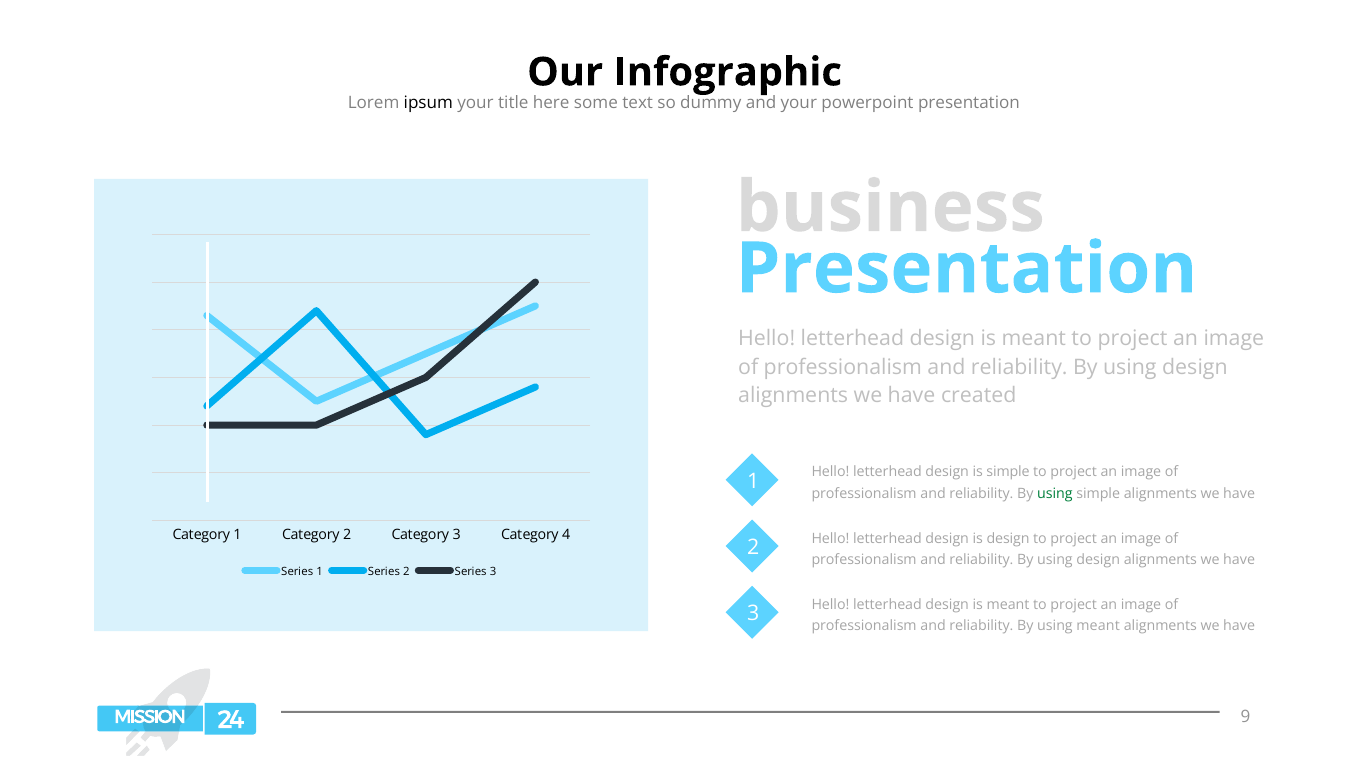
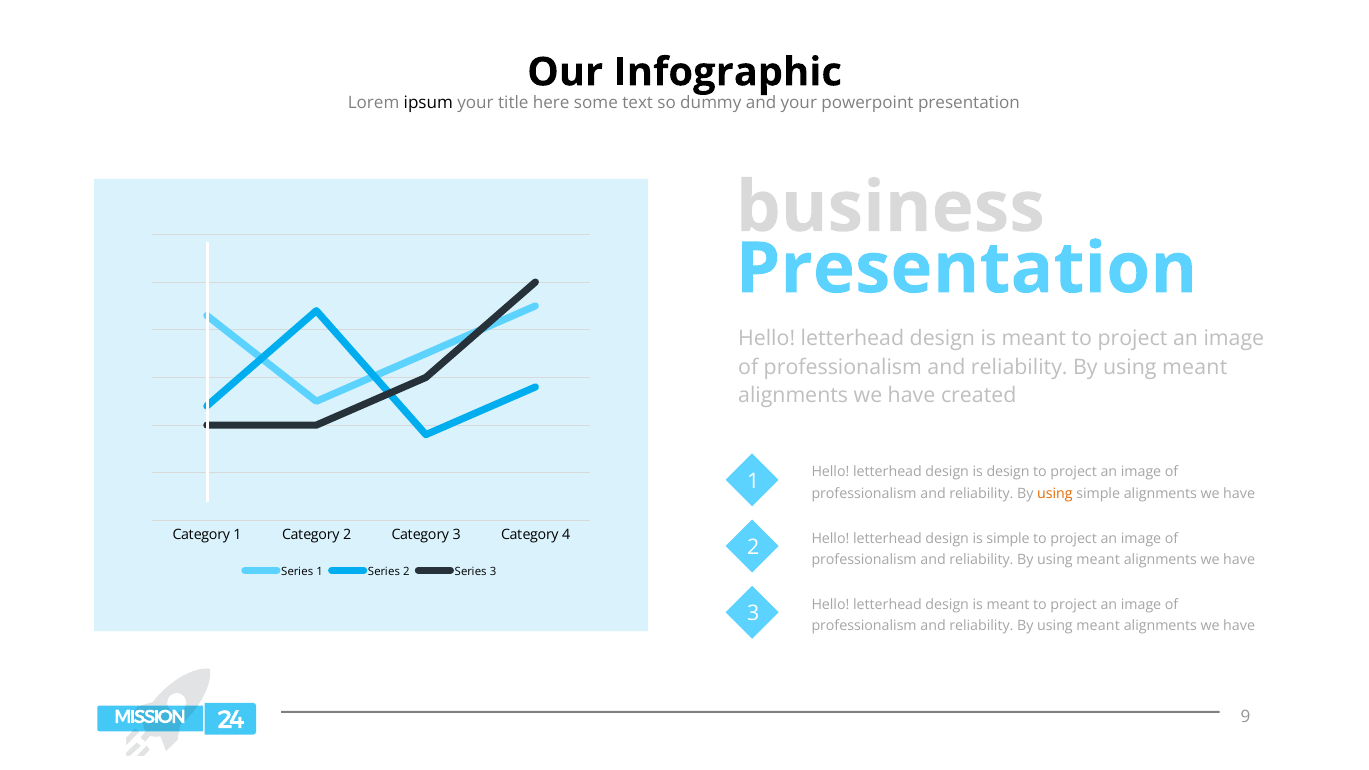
design at (1195, 367): design -> meant
is simple: simple -> design
using at (1055, 494) colour: green -> orange
is design: design -> simple
design at (1098, 560): design -> meant
